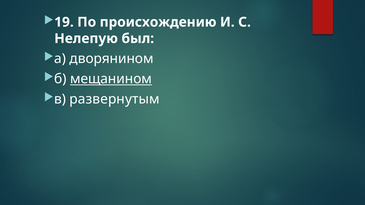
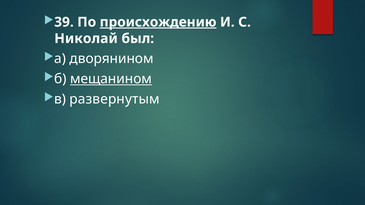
19: 19 -> 39
происхождению underline: none -> present
Нелепую: Нелепую -> Николай
